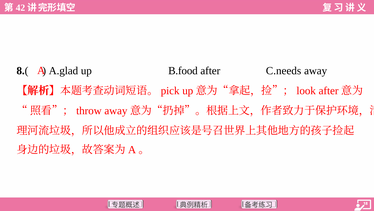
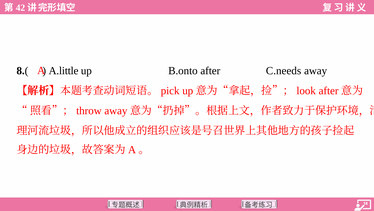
A.glad: A.glad -> A.little
B.food: B.food -> B.onto
